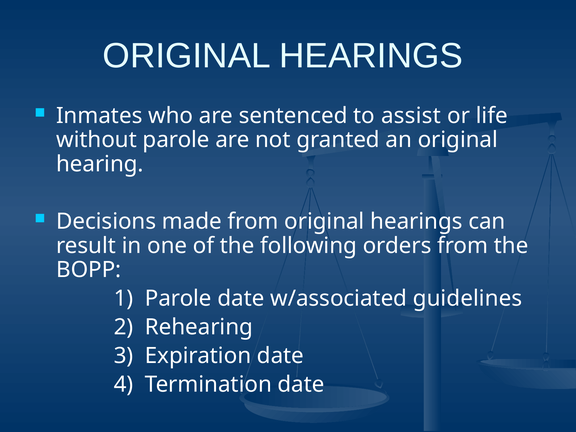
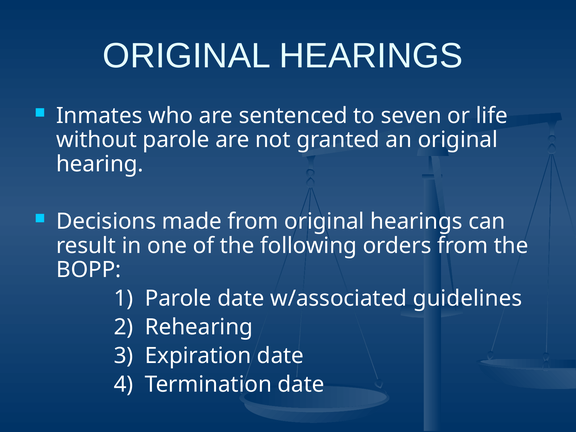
assist: assist -> seven
